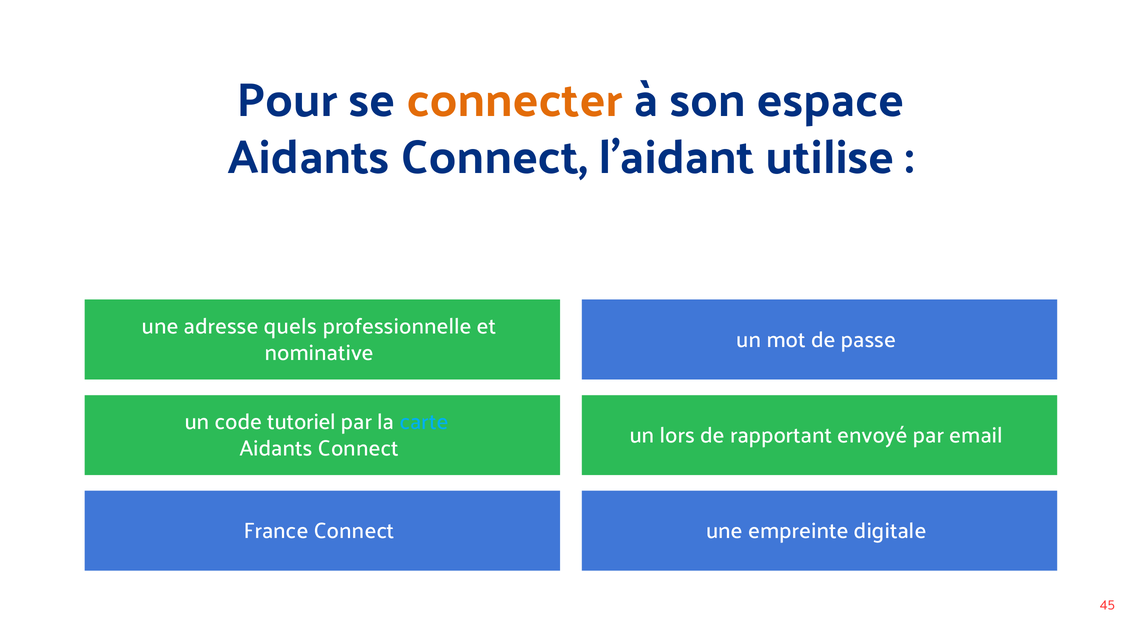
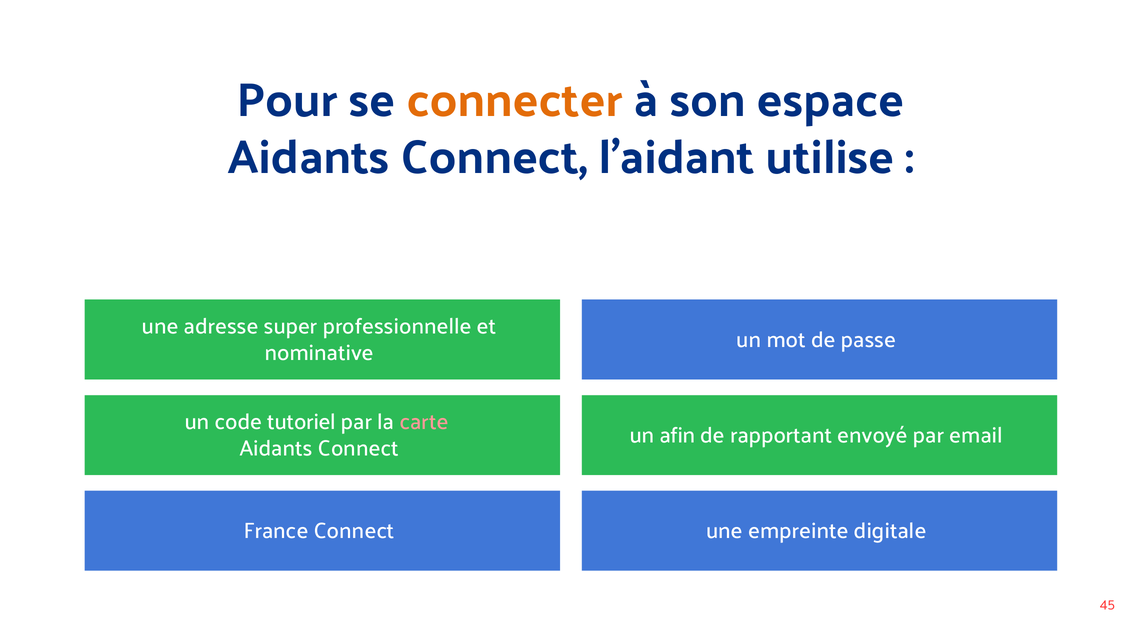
quels: quels -> super
carte colour: light blue -> pink
lors: lors -> afin
